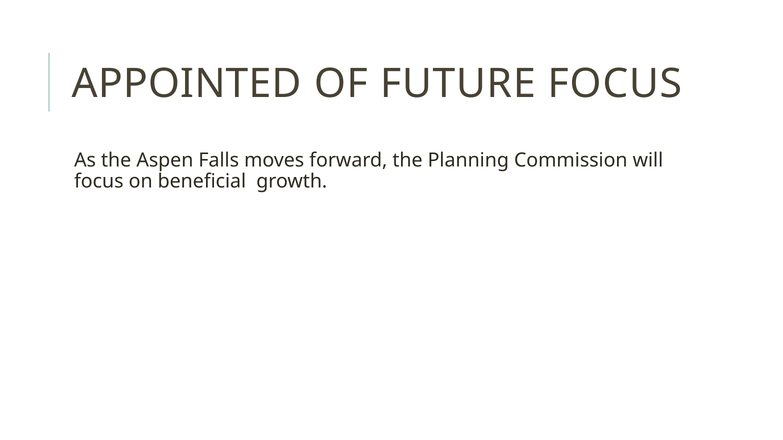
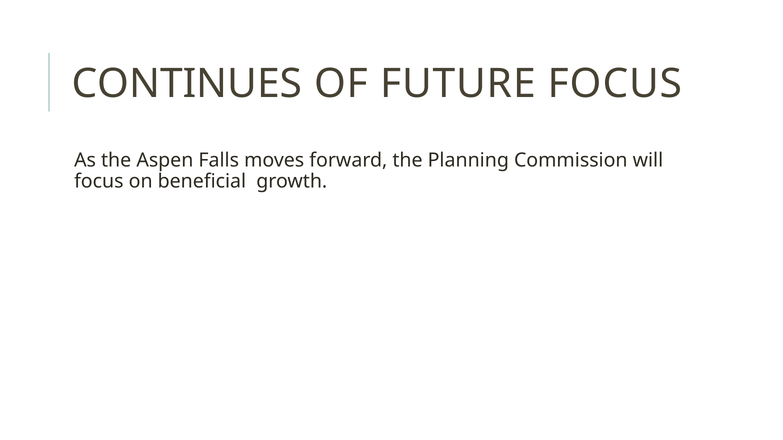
APPOINTED: APPOINTED -> CONTINUES
